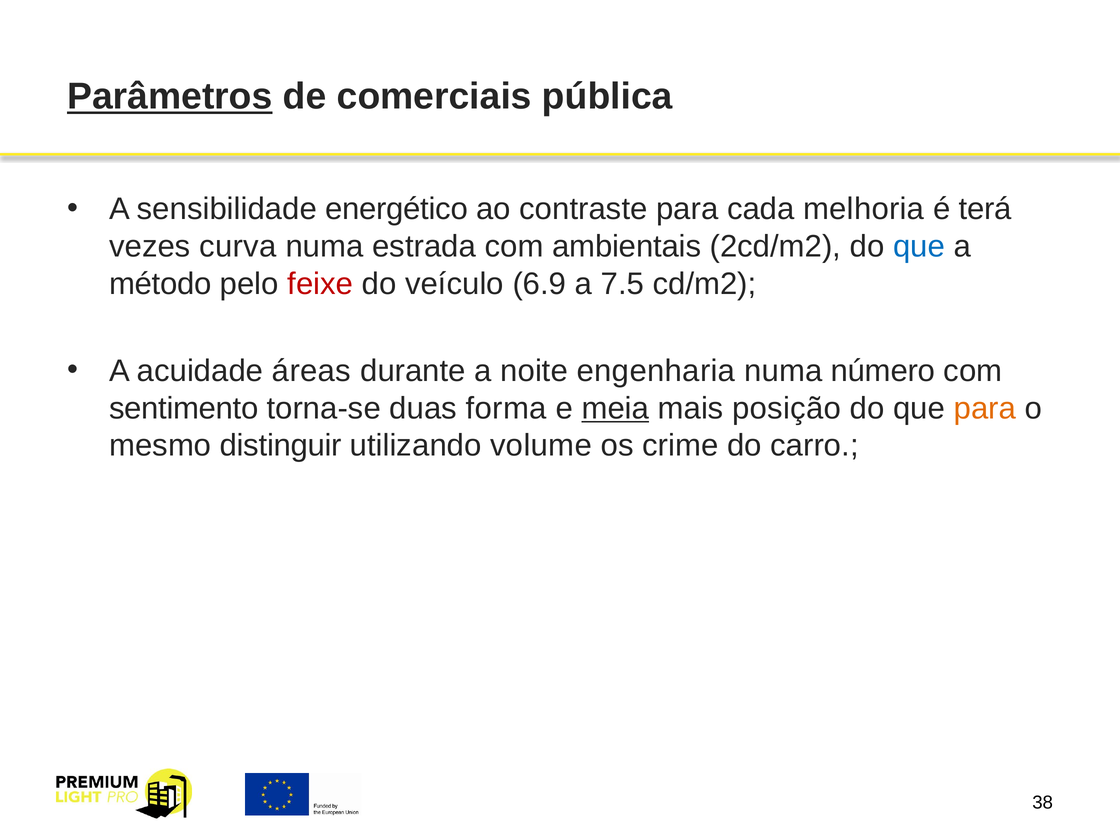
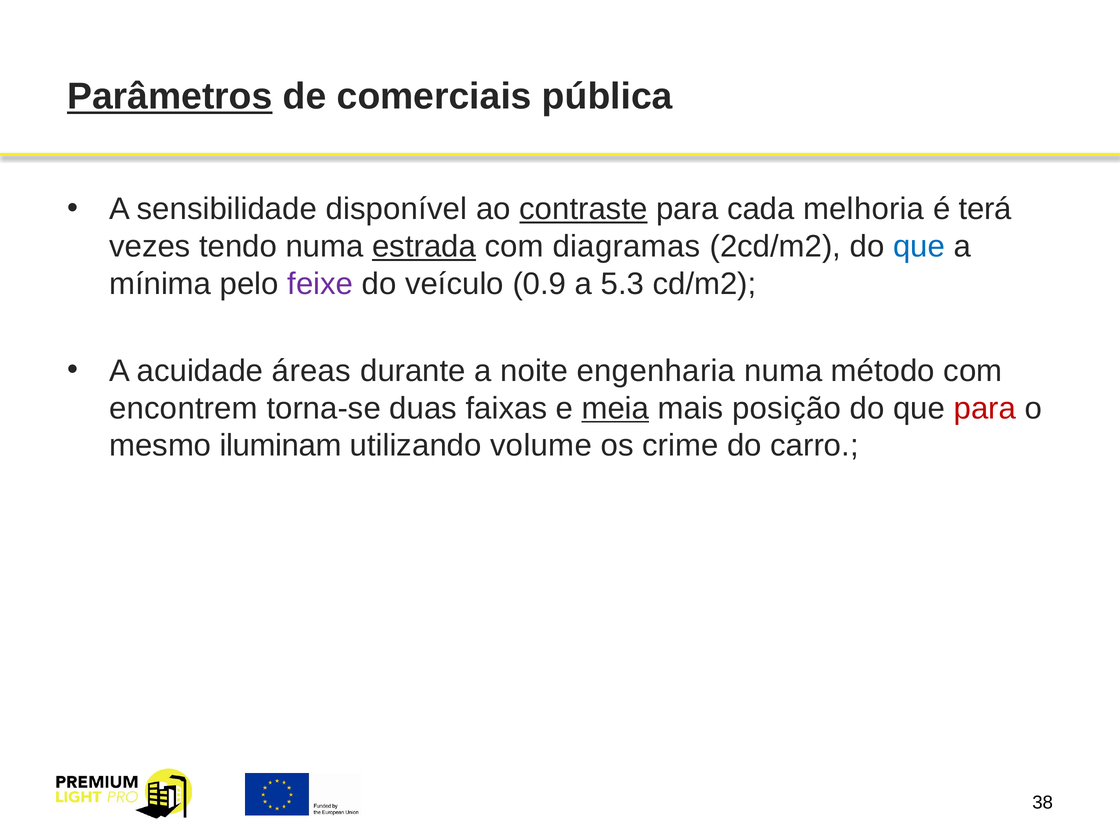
energético: energético -> disponível
contraste underline: none -> present
curva: curva -> tendo
estrada underline: none -> present
ambientais: ambientais -> diagramas
método: método -> mínima
feixe colour: red -> purple
6.9: 6.9 -> 0.9
7.5: 7.5 -> 5.3
número: número -> método
sentimento: sentimento -> encontrem
forma: forma -> faixas
para at (985, 408) colour: orange -> red
distinguir: distinguir -> iluminam
